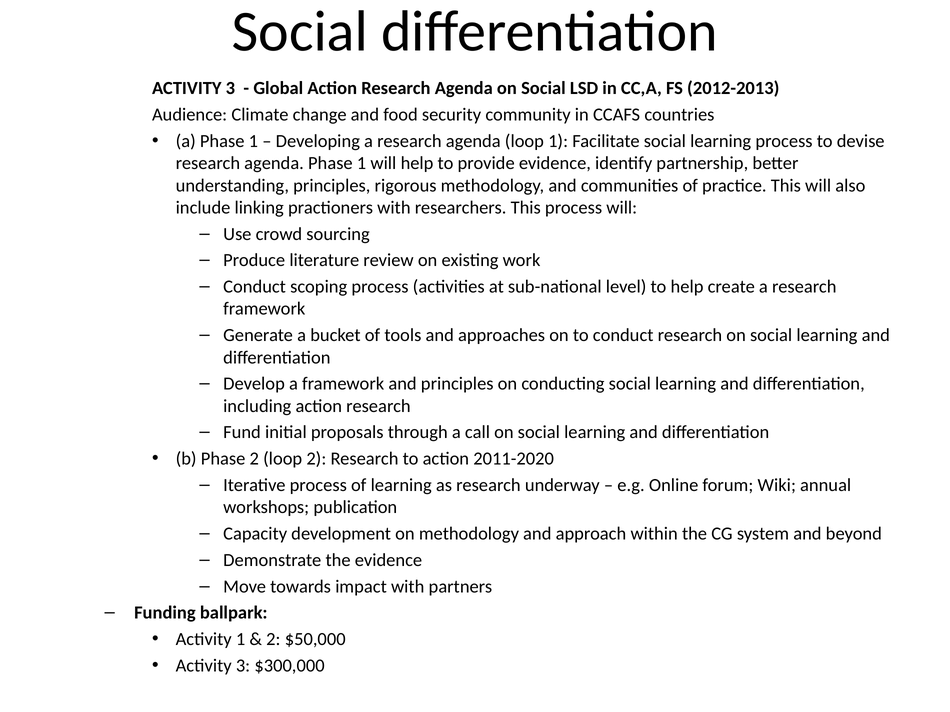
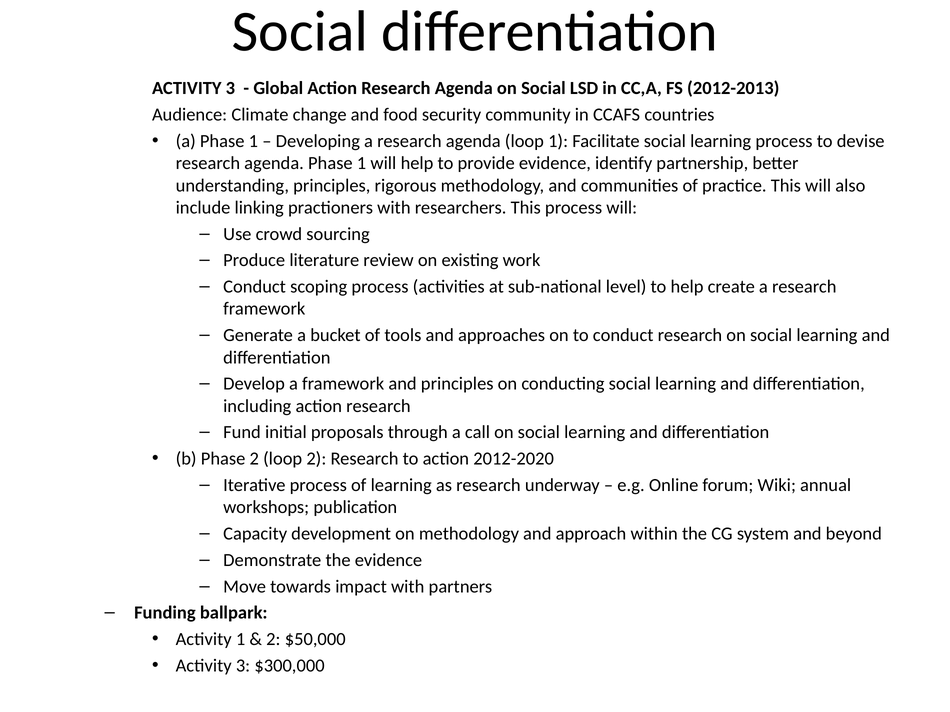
2011-2020: 2011-2020 -> 2012-2020
